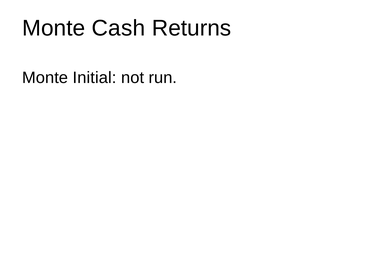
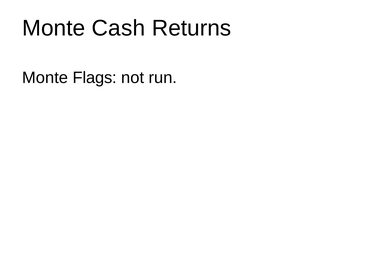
Initial: Initial -> Flags
